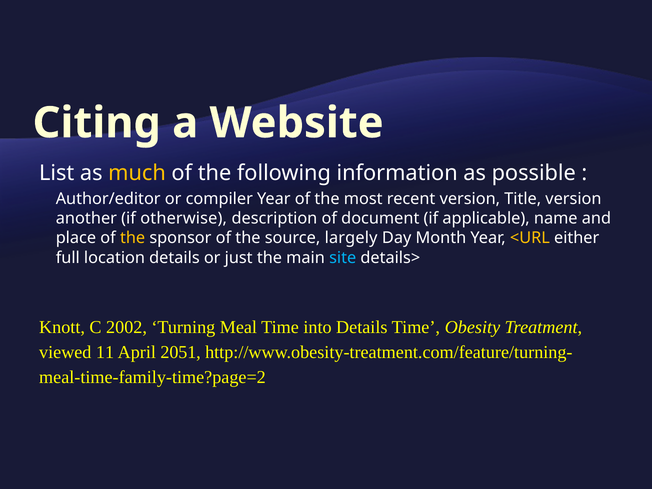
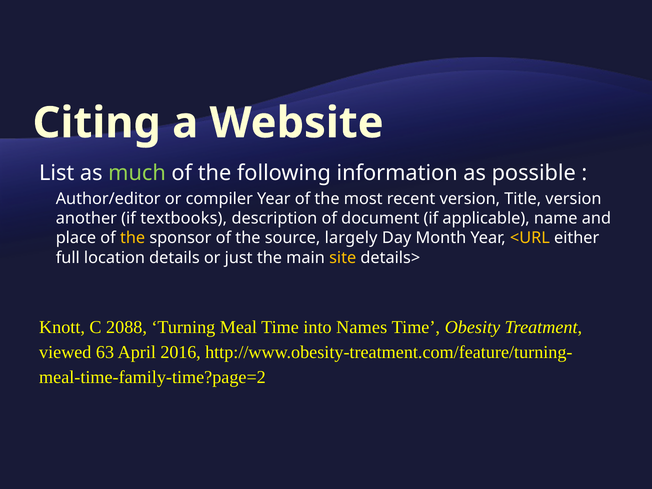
much colour: yellow -> light green
otherwise: otherwise -> textbooks
site colour: light blue -> yellow
2002: 2002 -> 2088
into Details: Details -> Names
11: 11 -> 63
2051: 2051 -> 2016
